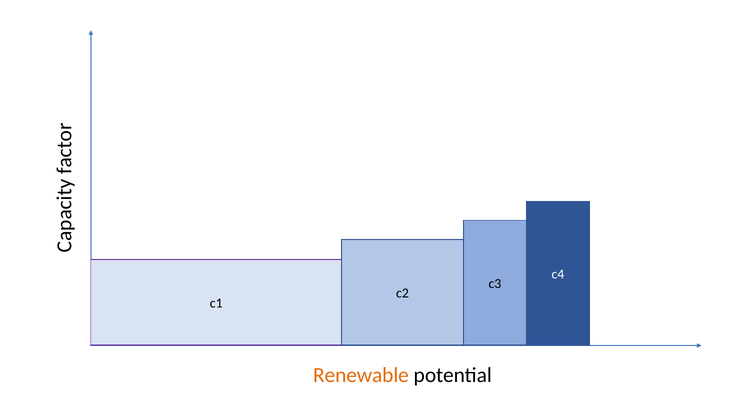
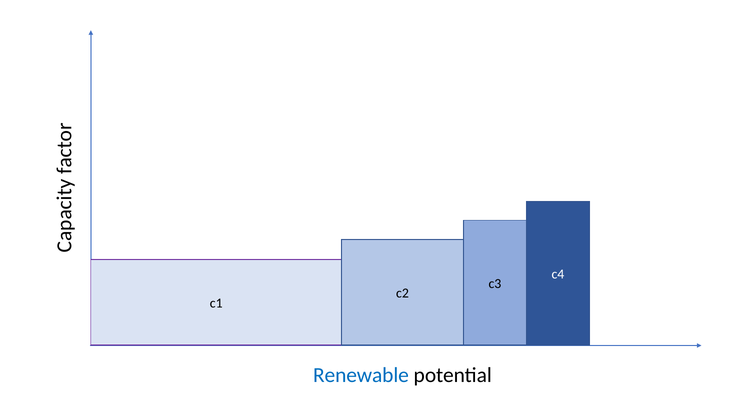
Renewable colour: orange -> blue
